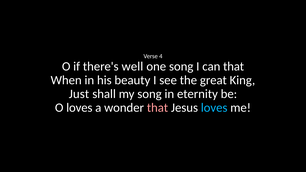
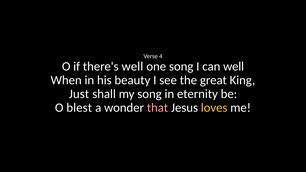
can that: that -> well
O loves: loves -> blest
loves at (214, 108) colour: light blue -> yellow
